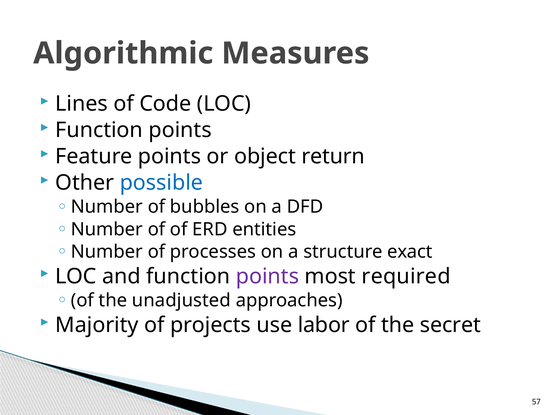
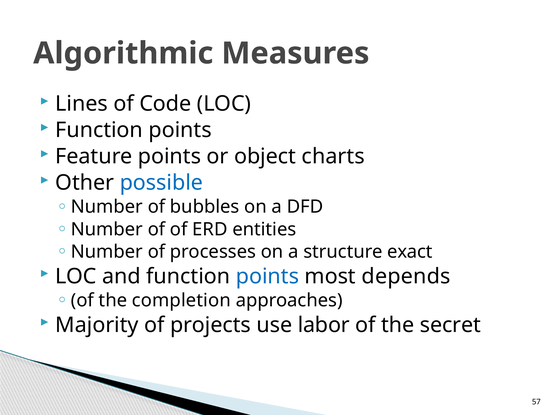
return: return -> charts
points at (267, 277) colour: purple -> blue
required: required -> depends
unadjusted: unadjusted -> completion
